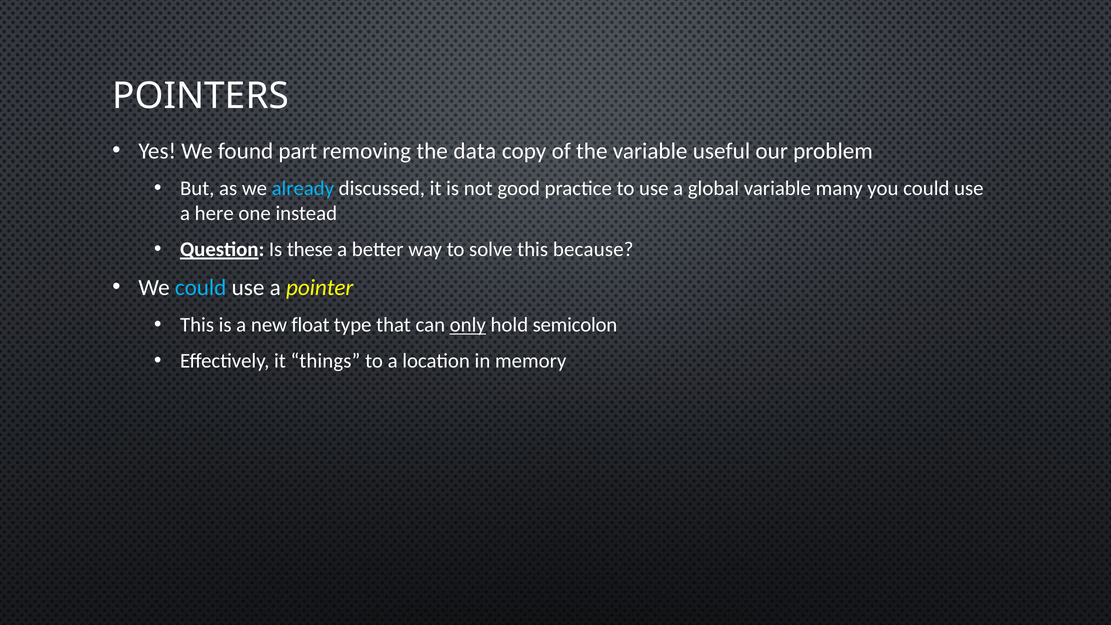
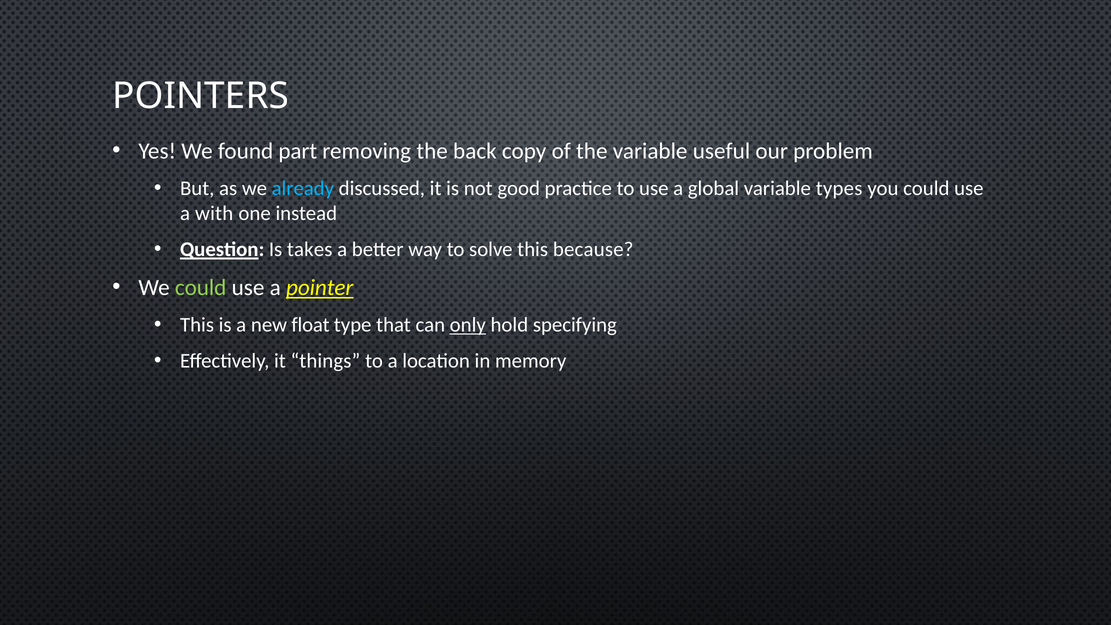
data: data -> back
many: many -> types
here: here -> with
these: these -> takes
could at (201, 288) colour: light blue -> light green
pointer underline: none -> present
semicolon: semicolon -> specifying
